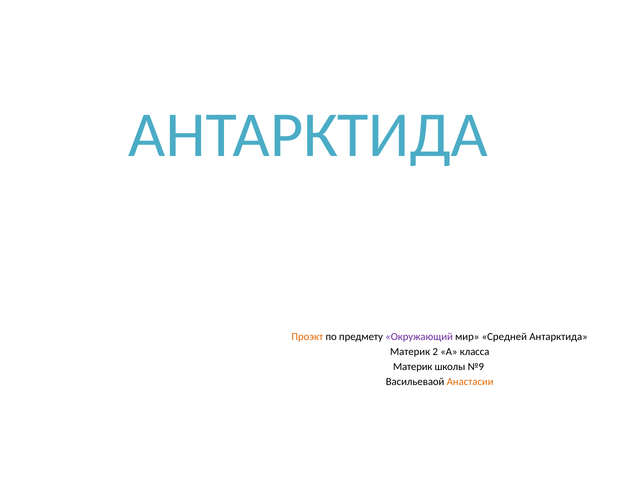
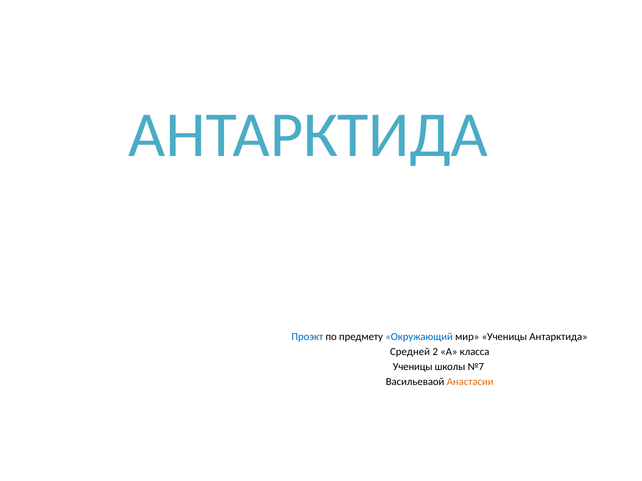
Проэкт colour: orange -> blue
Окружающий colour: purple -> blue
мир Средней: Средней -> Ученицы
Материк at (410, 352): Материк -> Средней
Материк at (413, 367): Материк -> Ученицы
№9: №9 -> №7
